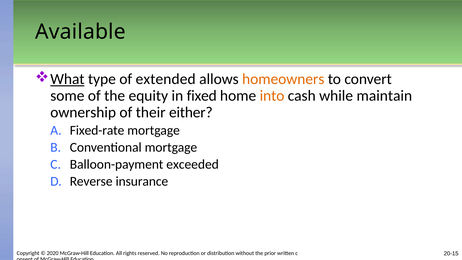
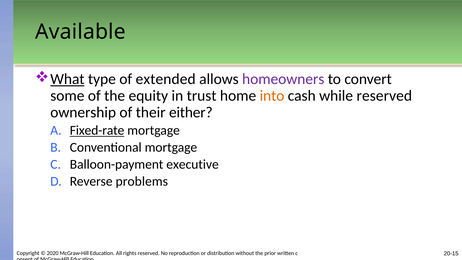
homeowners colour: orange -> purple
fixed: fixed -> trust
while maintain: maintain -> reserved
Fixed-rate underline: none -> present
exceeded: exceeded -> executive
insurance: insurance -> problems
